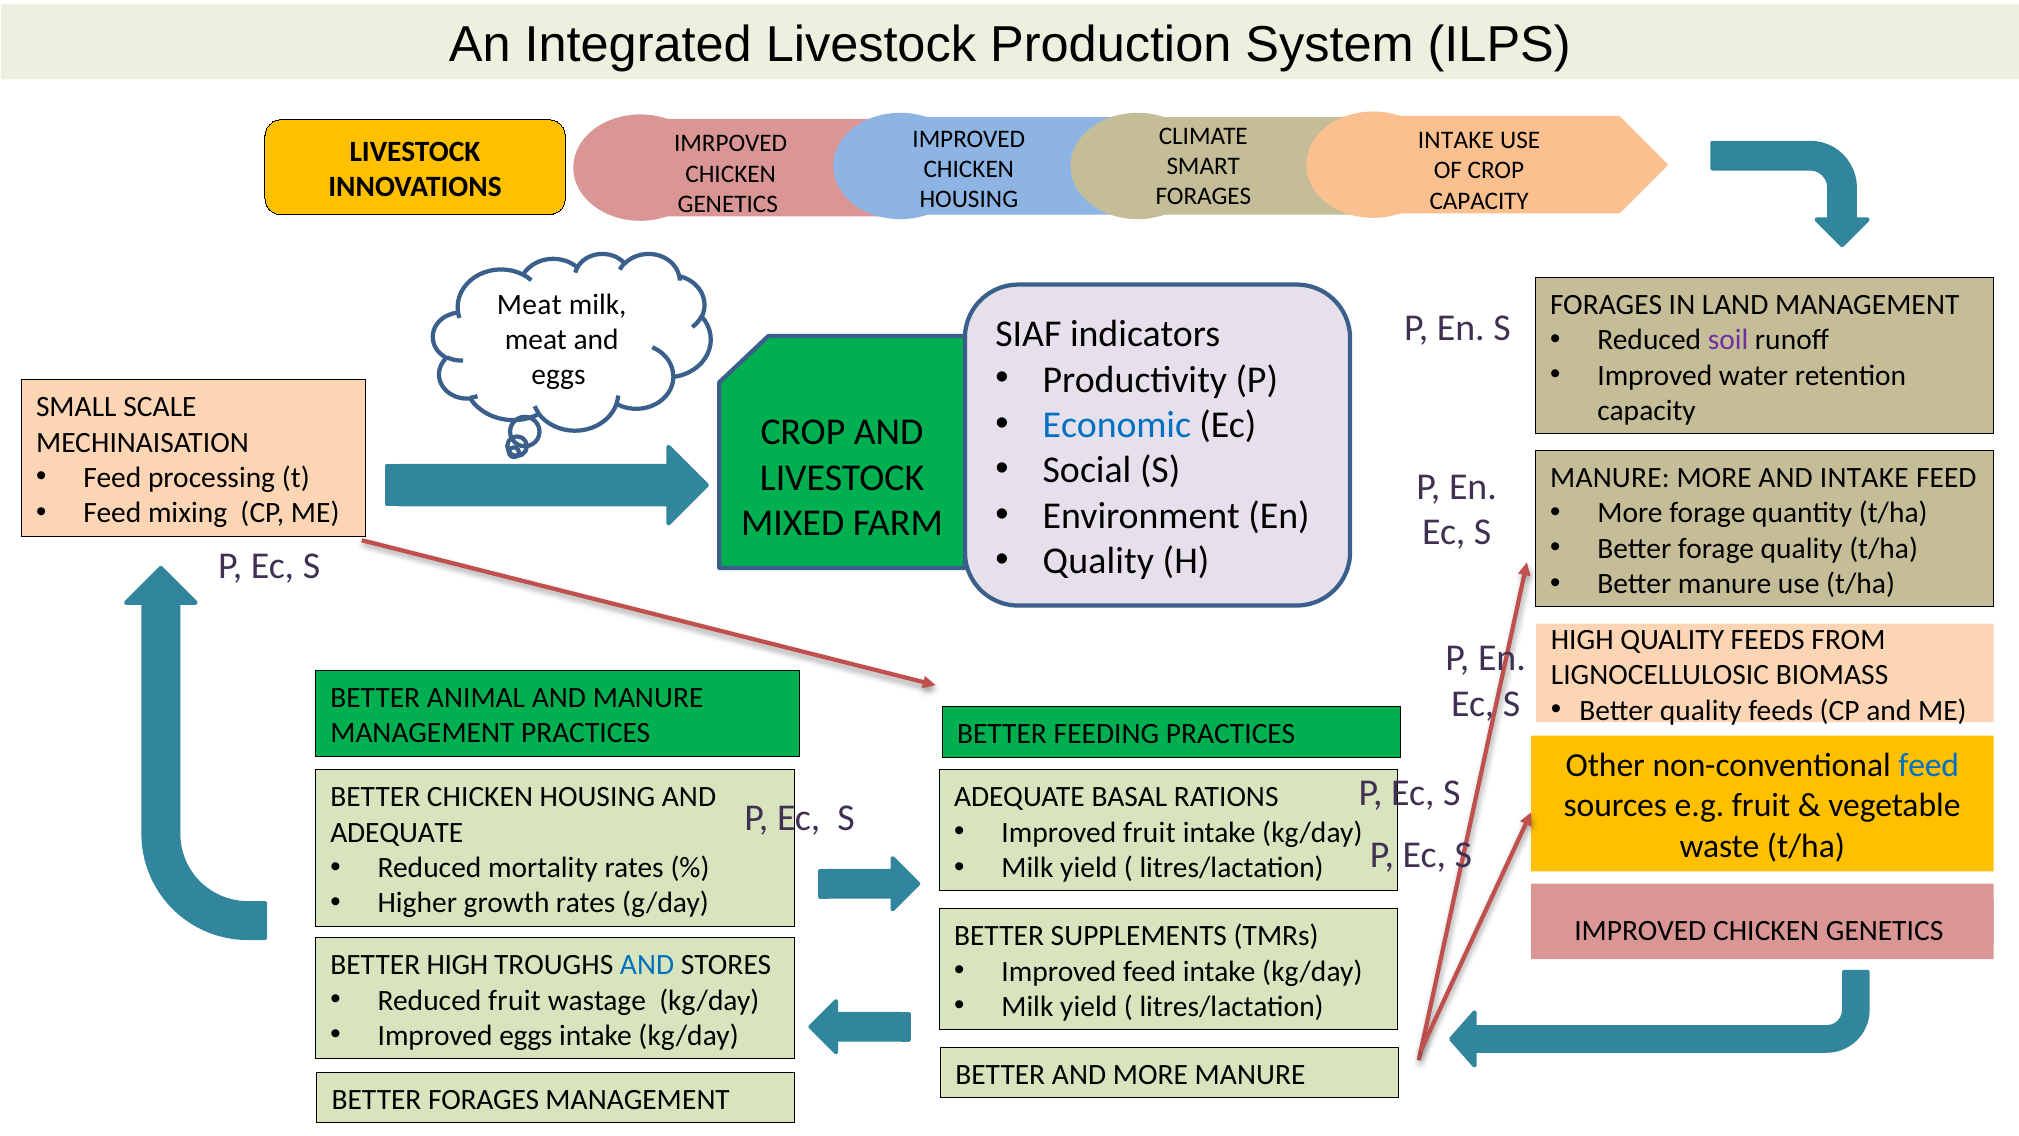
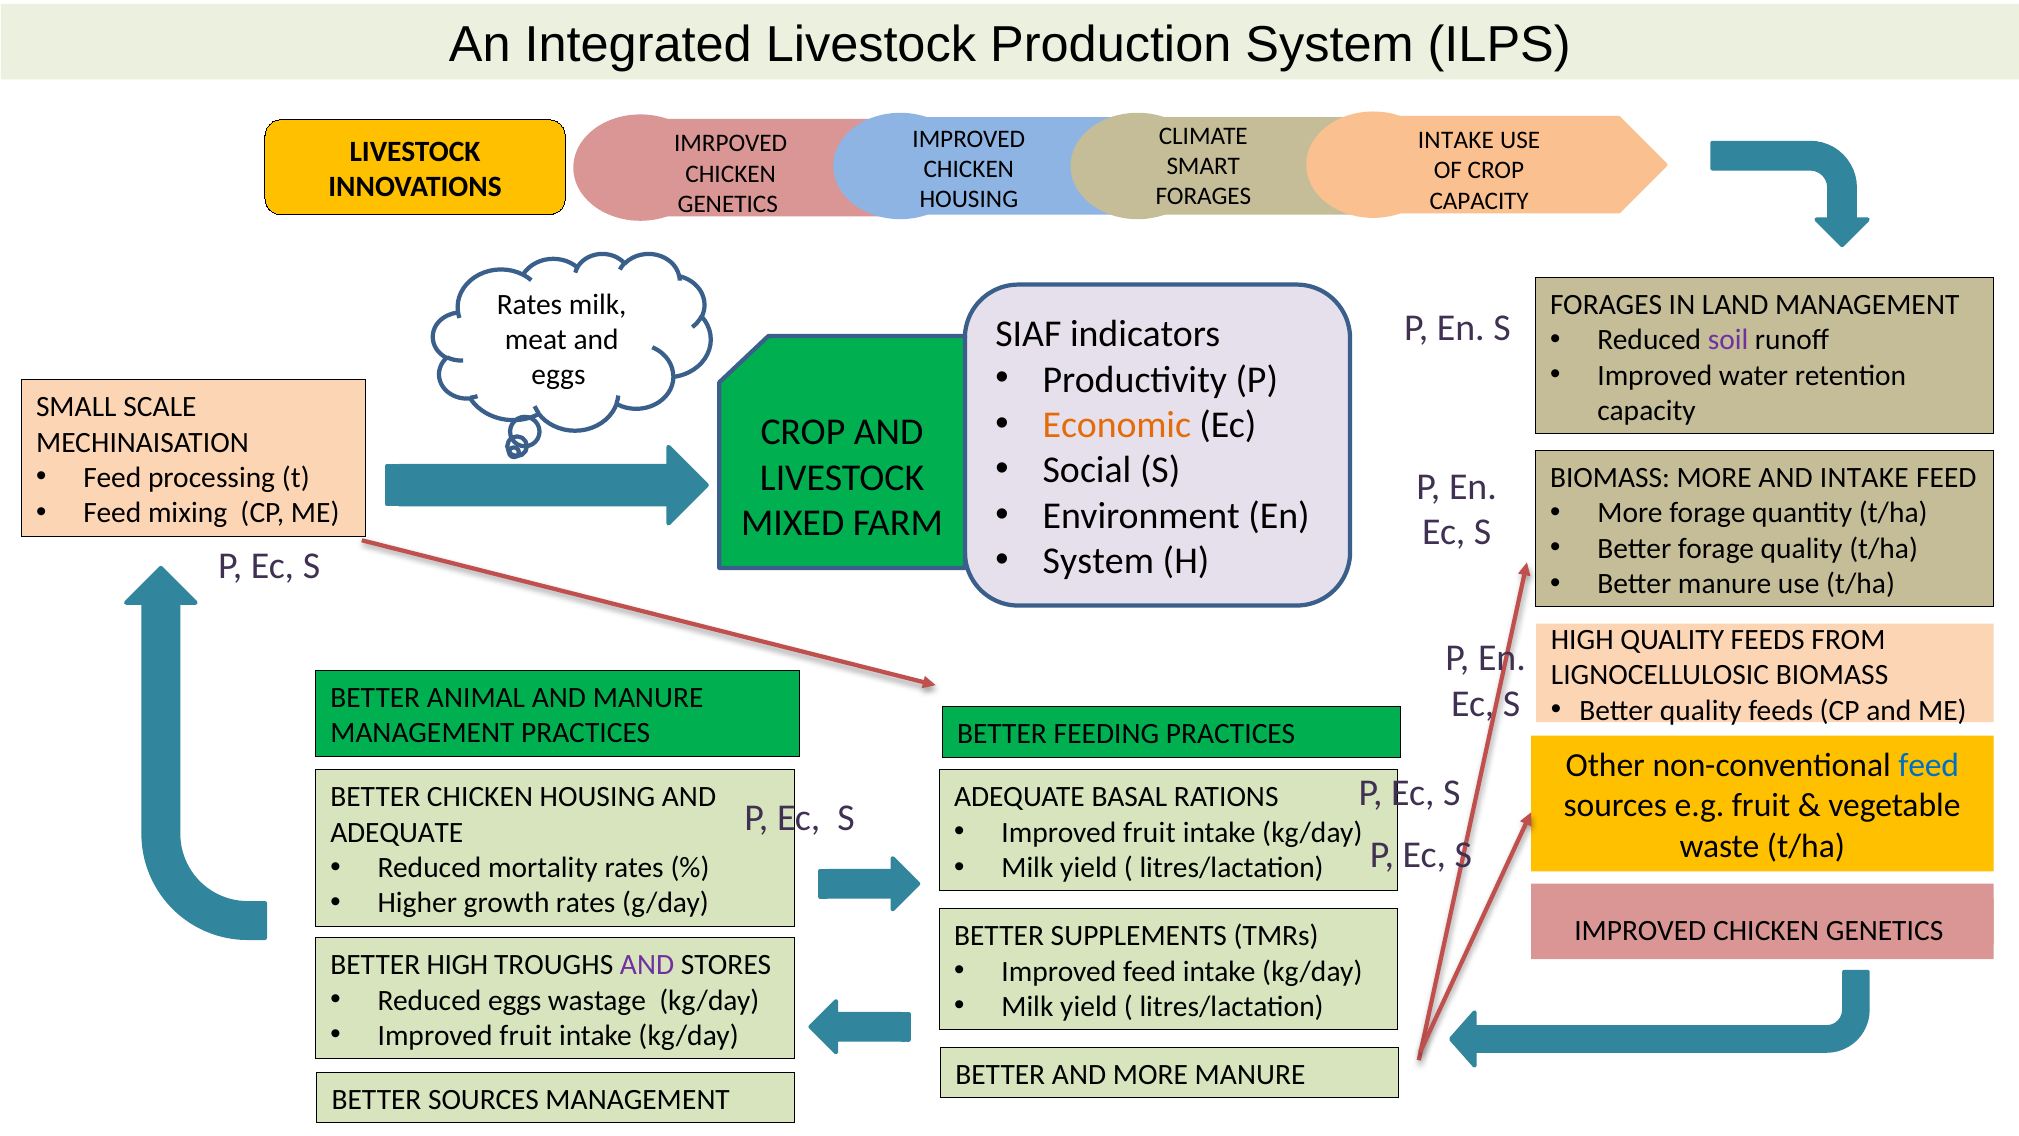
Meat at (529, 304): Meat -> Rates
Economic colour: blue -> orange
MANURE at (1610, 478): MANURE -> BIOMASS
Quality at (1098, 561): Quality -> System
AND at (647, 965) colour: blue -> purple
Reduced fruit: fruit -> eggs
eggs at (526, 1036): eggs -> fruit
BETTER FORAGES: FORAGES -> SOURCES
